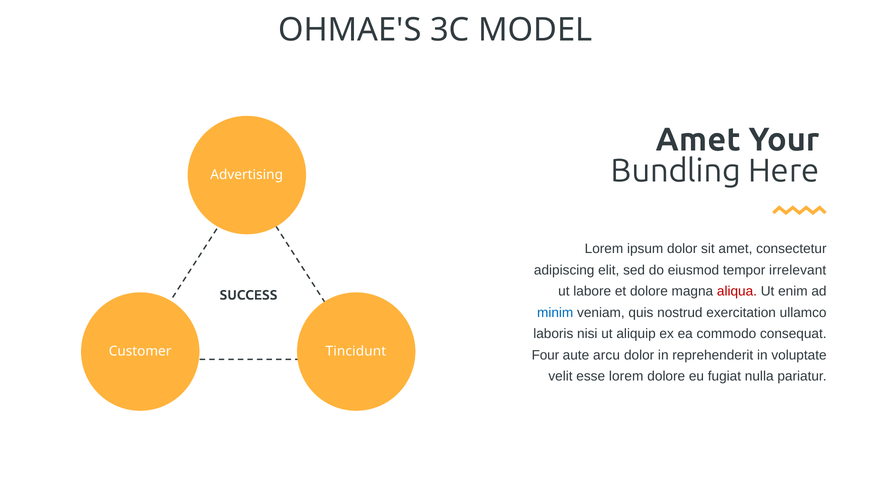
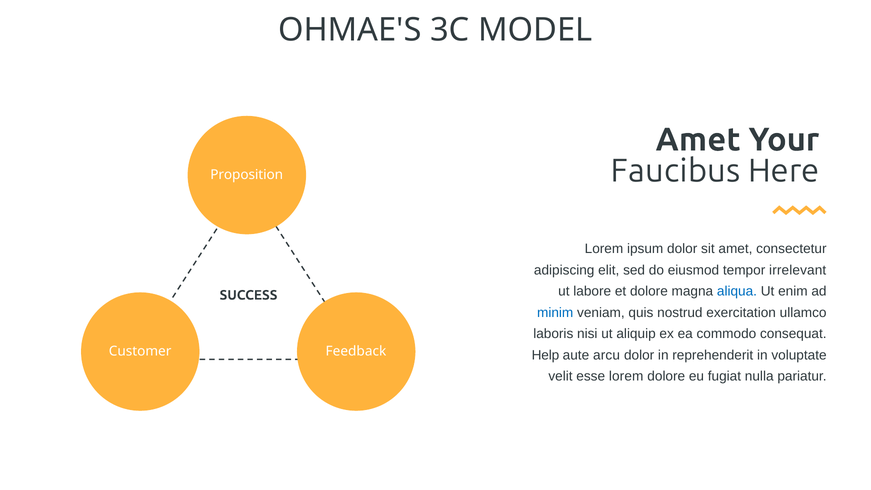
Bundling: Bundling -> Faucibus
Advertising: Advertising -> Proposition
aliqua colour: red -> blue
Tincidunt: Tincidunt -> Feedback
Four: Four -> Help
